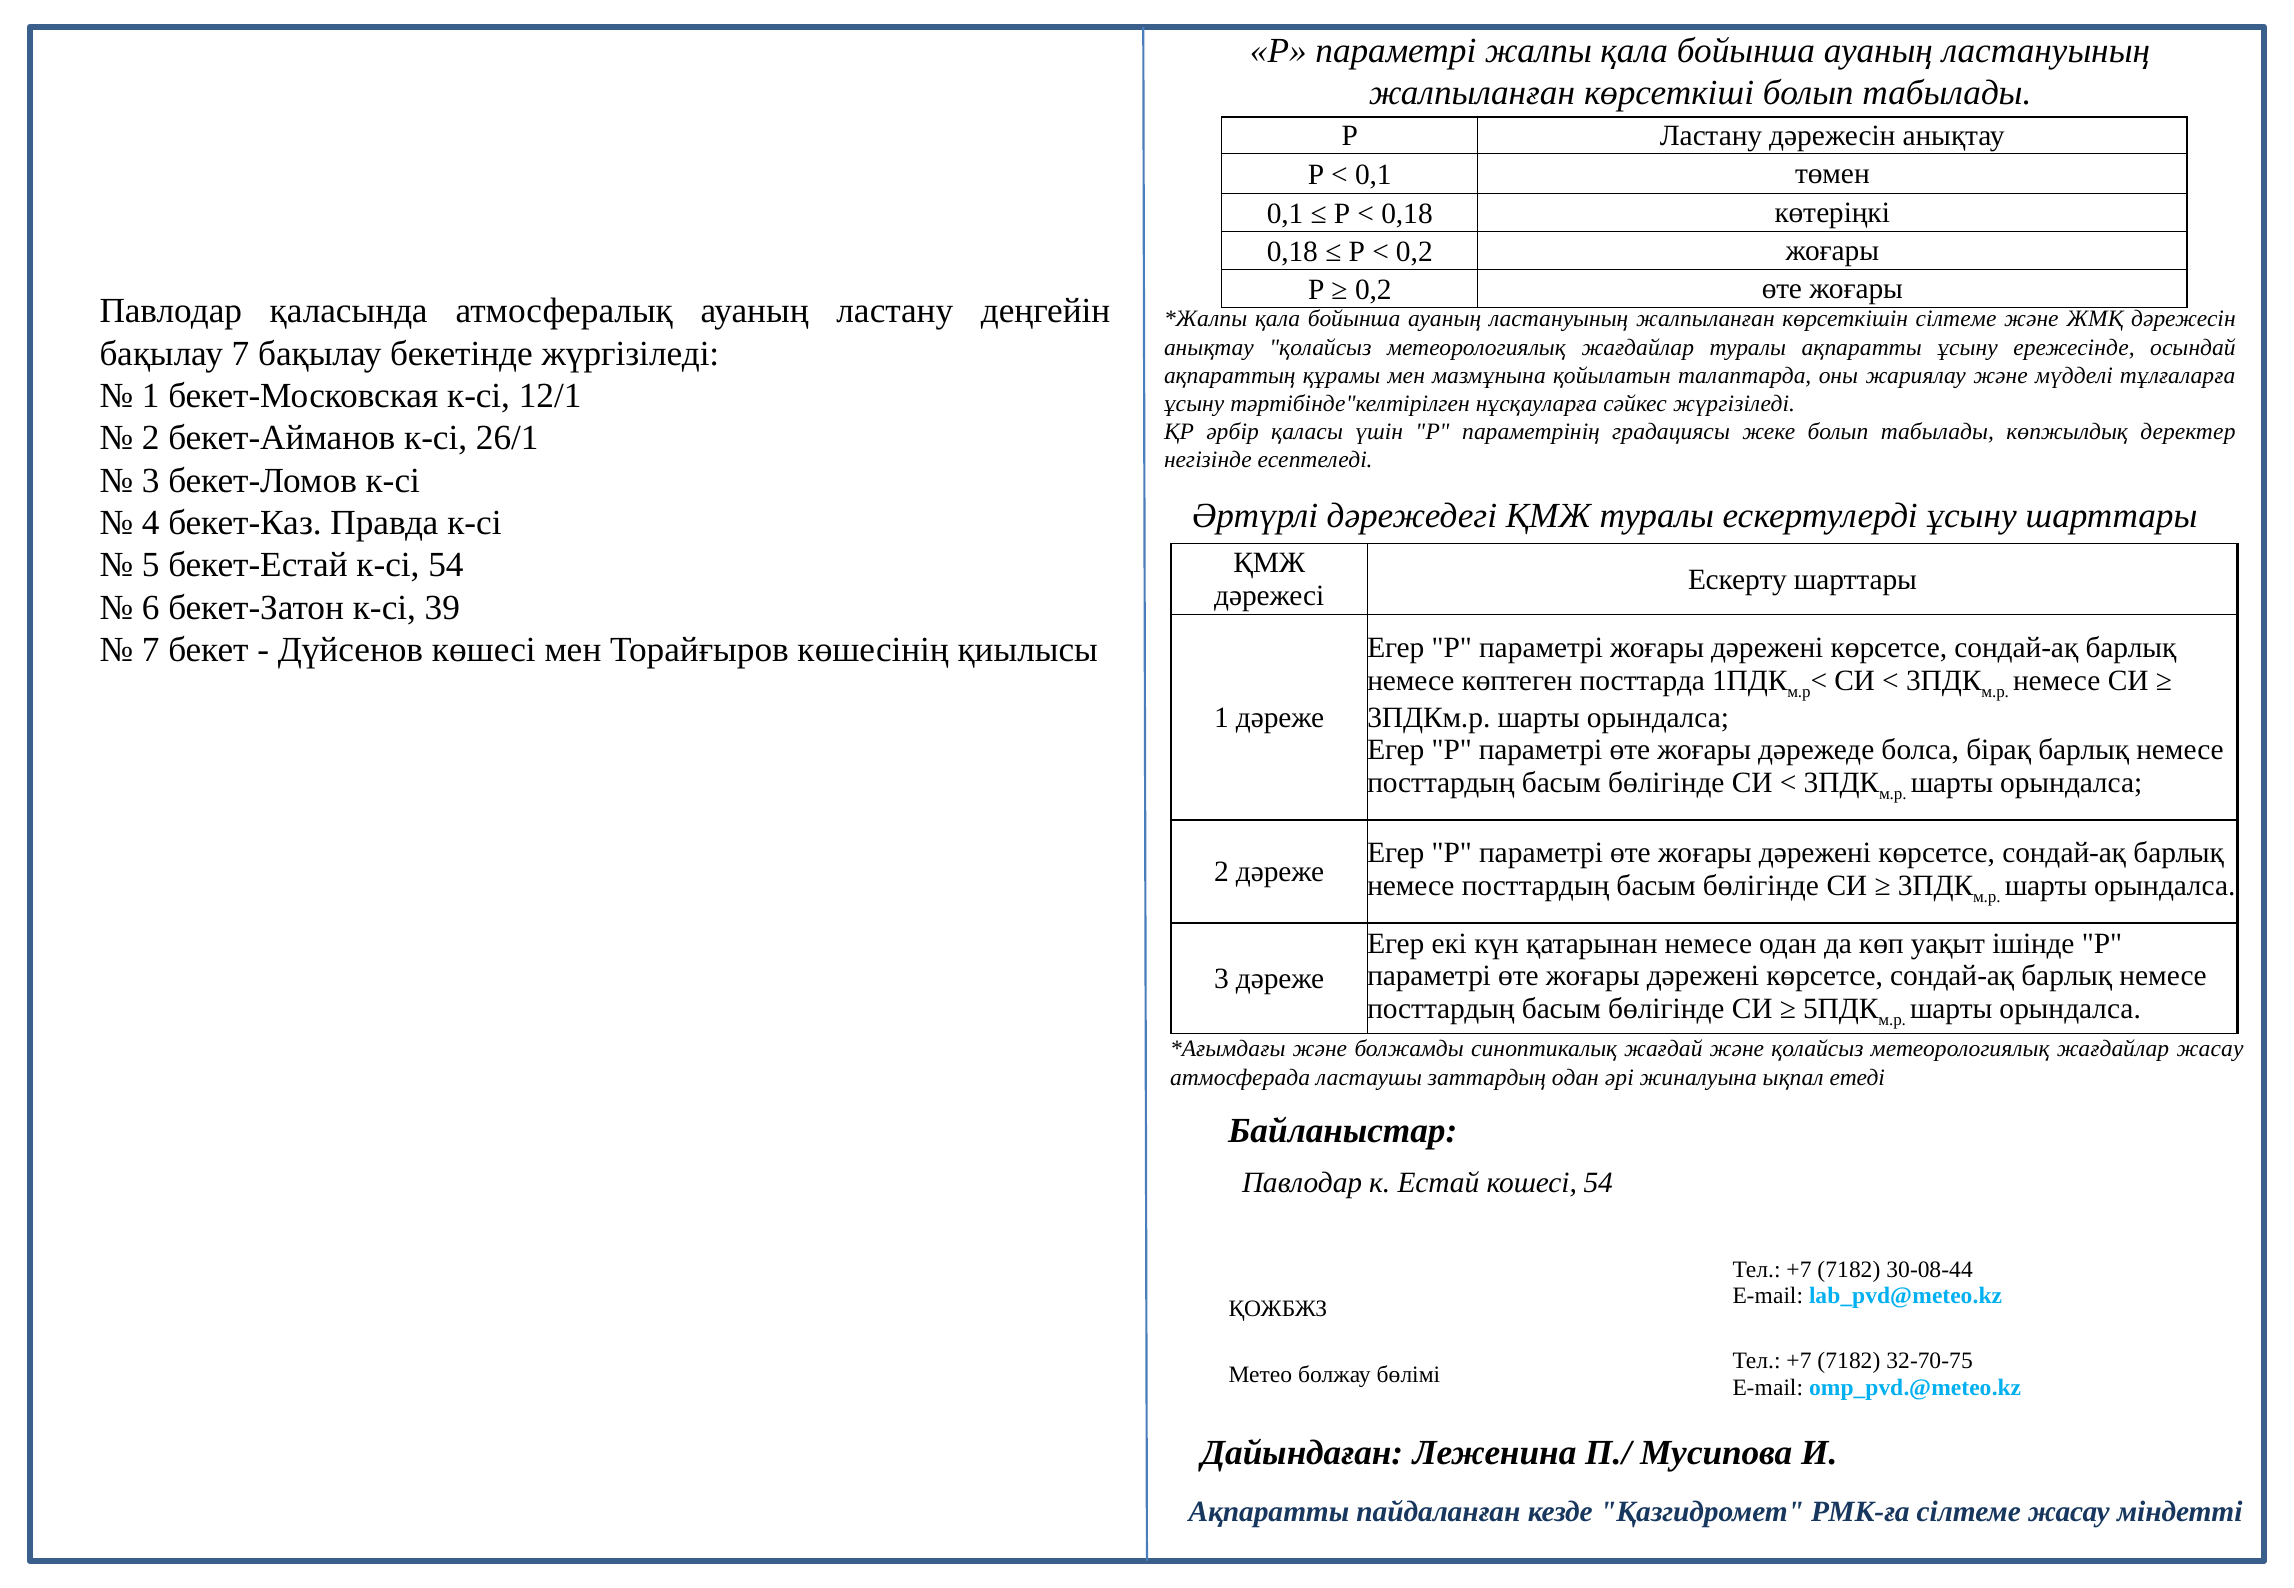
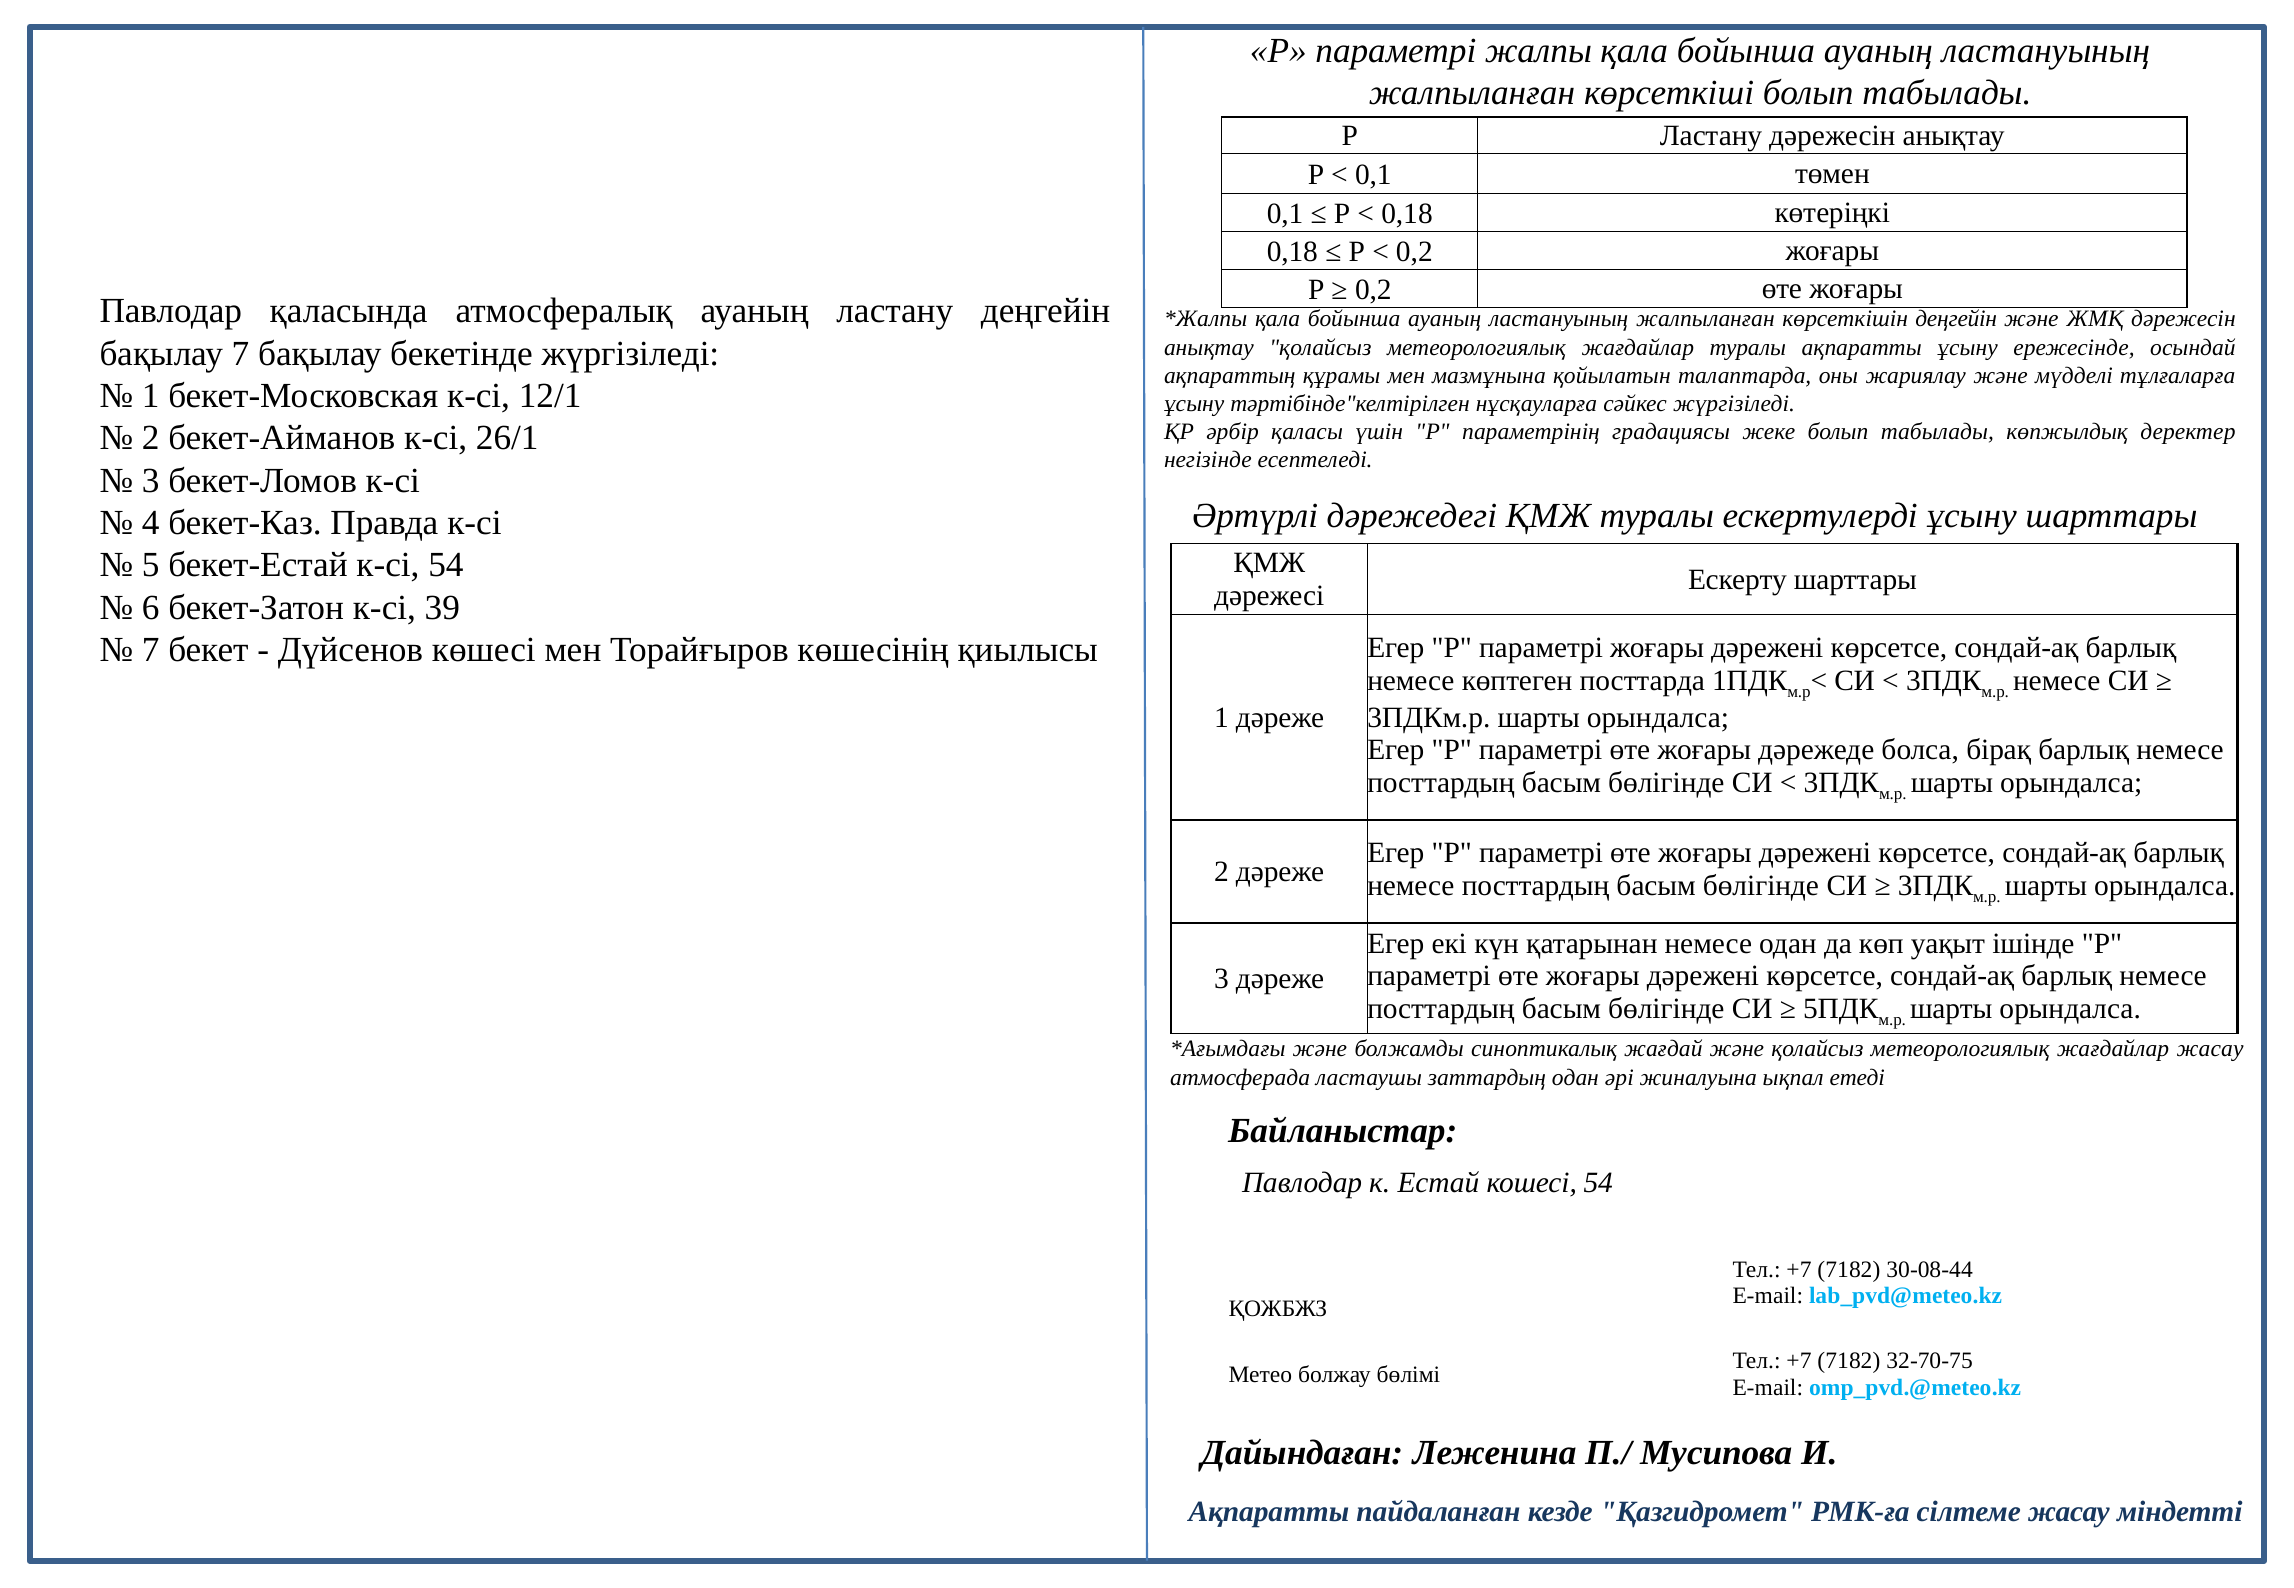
көрсеткішін сілтеме: сілтеме -> деңгейін
